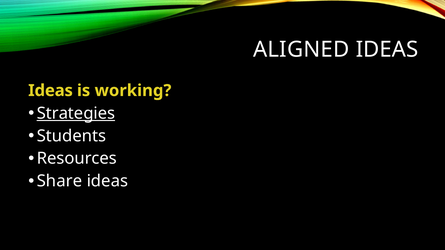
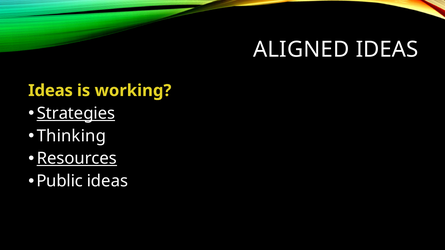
Students: Students -> Thinking
Resources underline: none -> present
Share: Share -> Public
